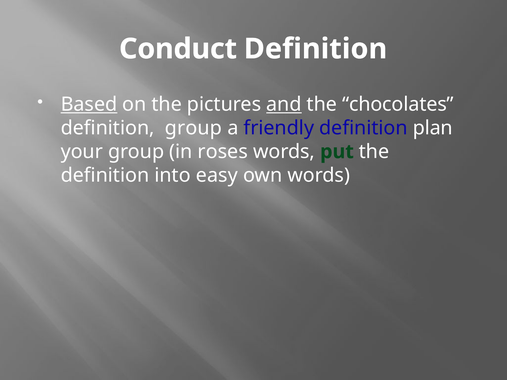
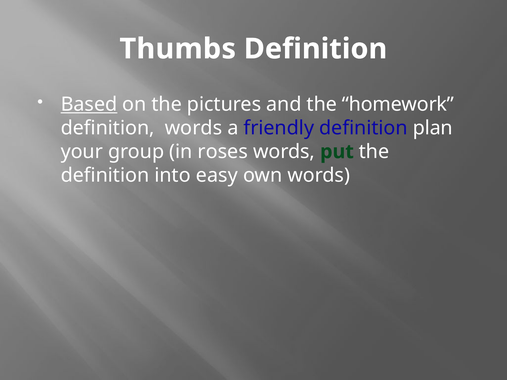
Conduct: Conduct -> Thumbs
and underline: present -> none
chocolates: chocolates -> homework
definition group: group -> words
